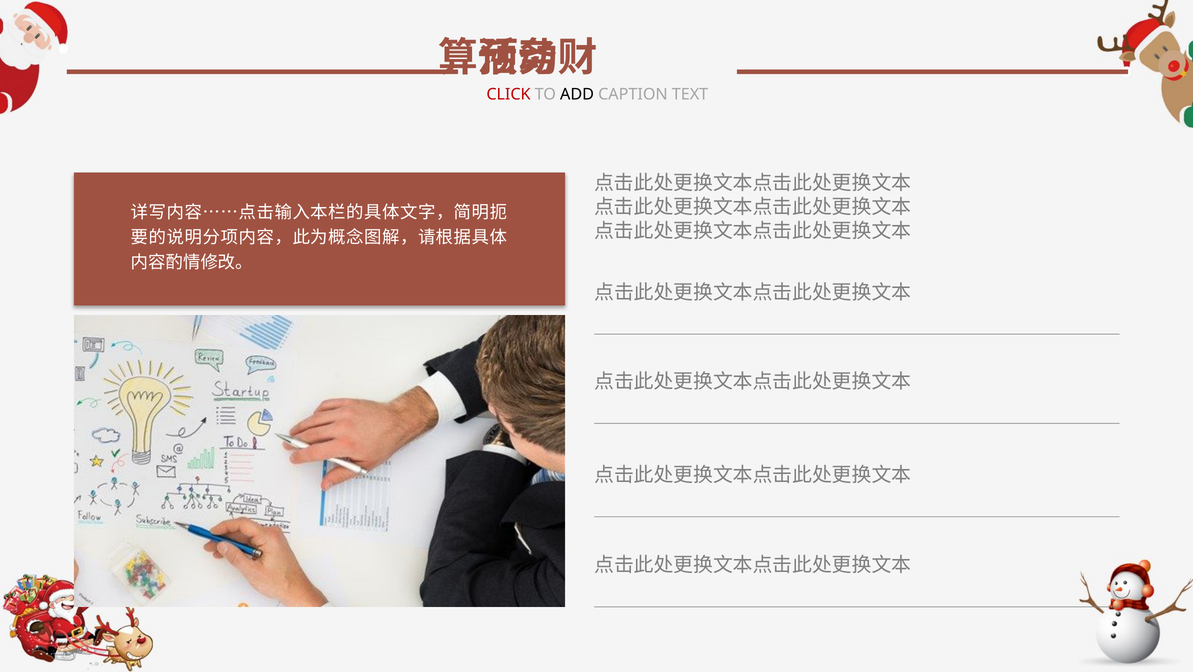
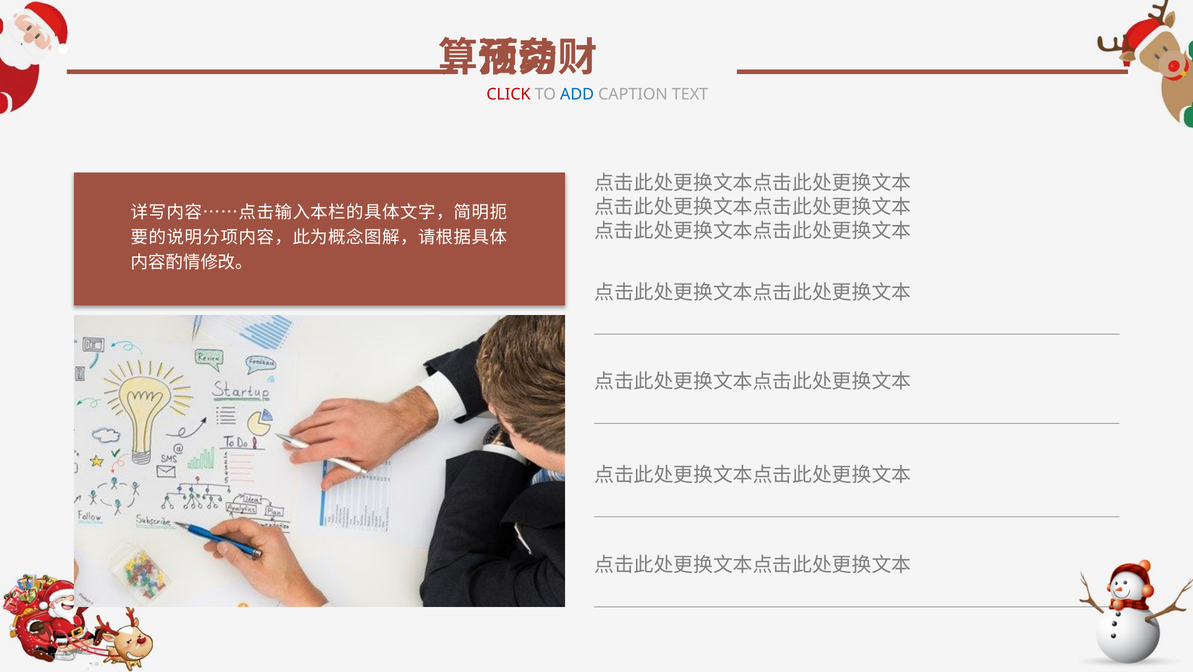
ADD colour: black -> blue
